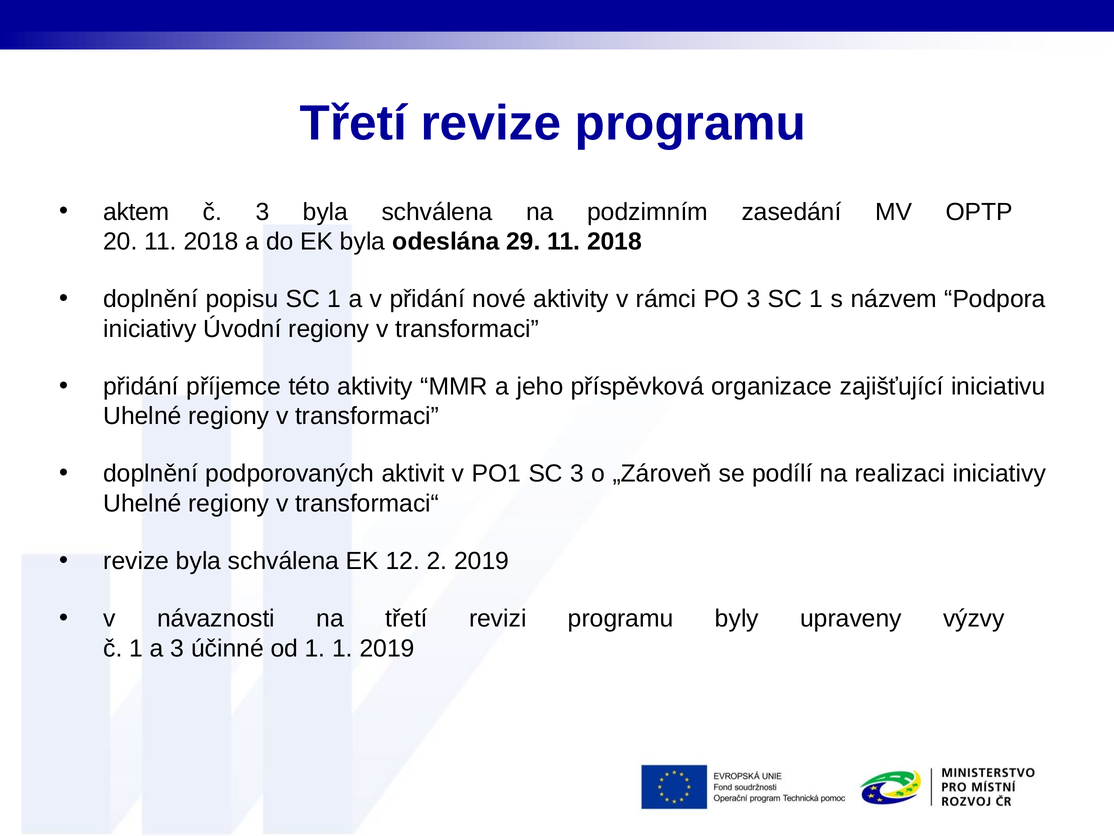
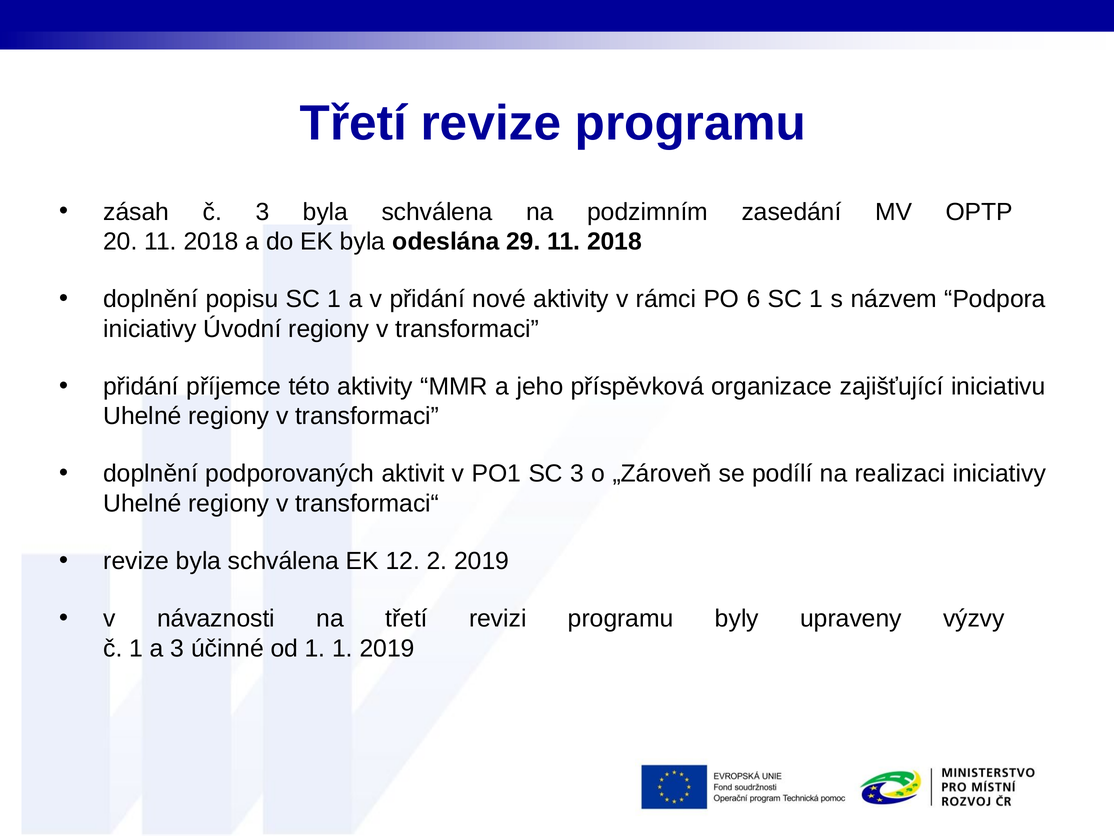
aktem: aktem -> zásah
PO 3: 3 -> 6
